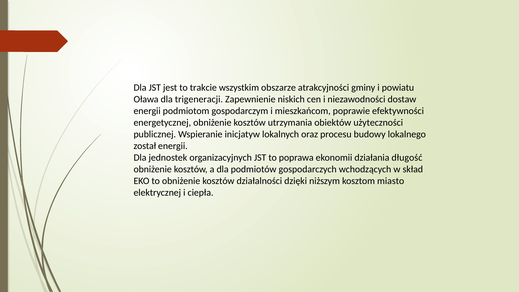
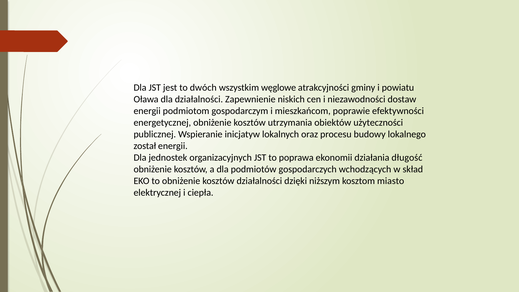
trakcie: trakcie -> dwóch
obszarze: obszarze -> węglowe
dla trigeneracji: trigeneracji -> działalności
